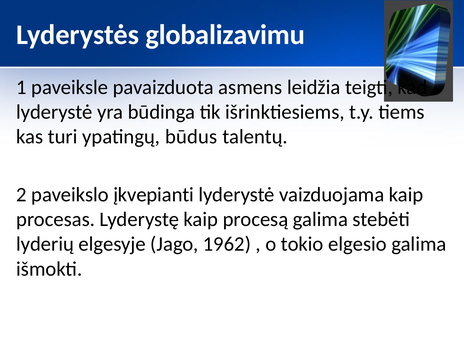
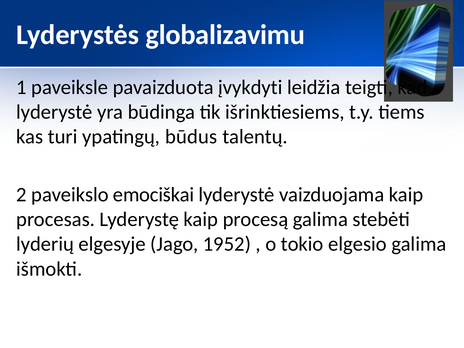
asmens: asmens -> įvykdyti
įkvepianti: įkvepianti -> emociškai
1962: 1962 -> 1952
